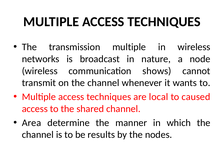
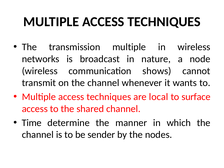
caused: caused -> surface
Area: Area -> Time
results: results -> sender
